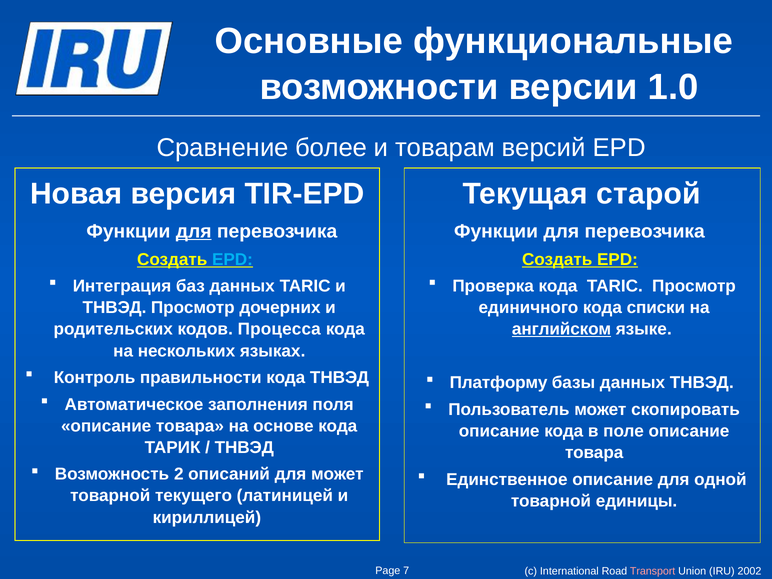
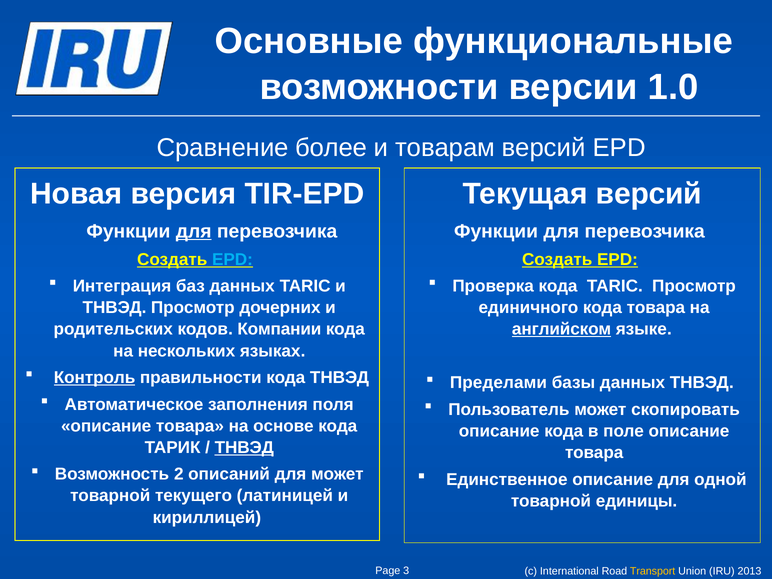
Текущая старой: старой -> версий
кода списки: списки -> товара
Процесса: Процесса -> Компании
Контроль underline: none -> present
Платформу: Платформу -> Пределами
ТНВЭД at (244, 448) underline: none -> present
7: 7 -> 3
Transport colour: pink -> yellow
2002: 2002 -> 2013
